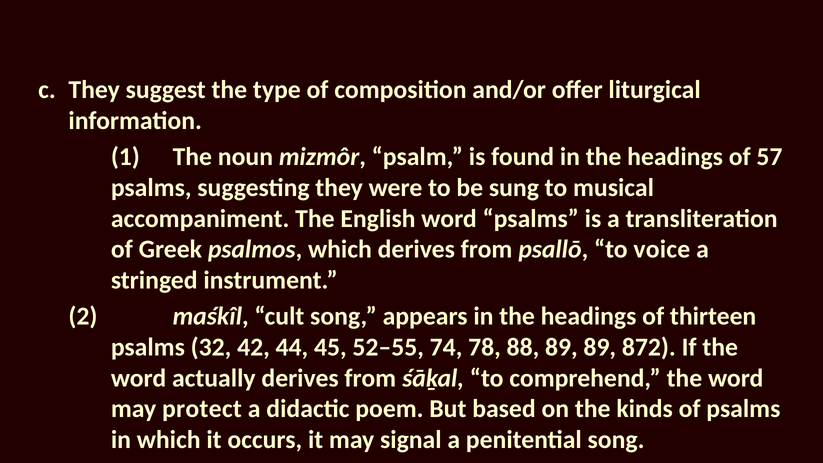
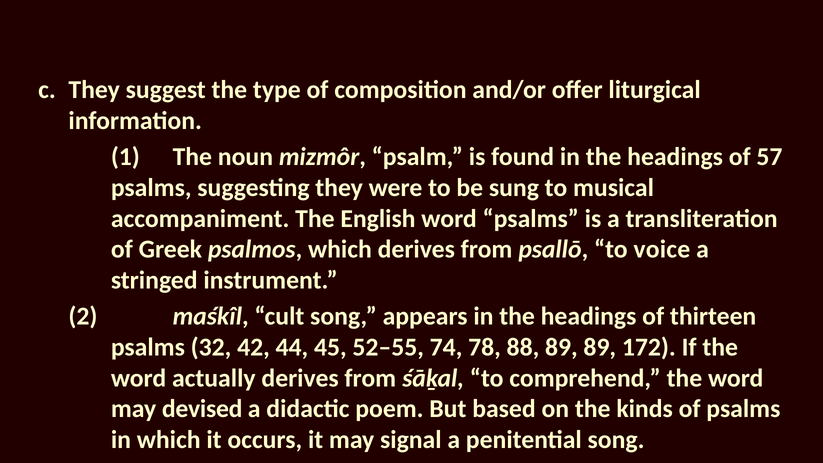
872: 872 -> 172
protect: protect -> devised
